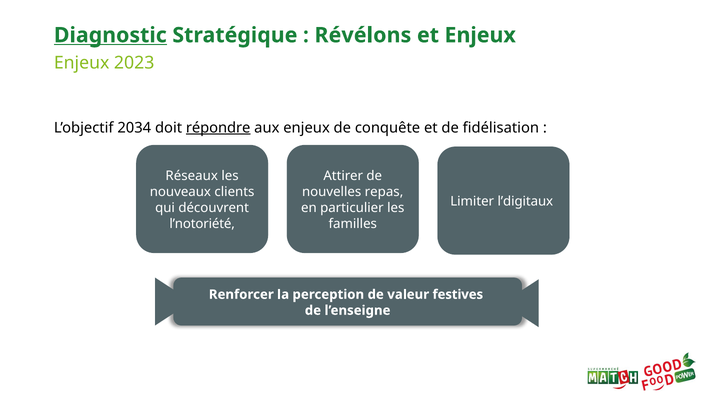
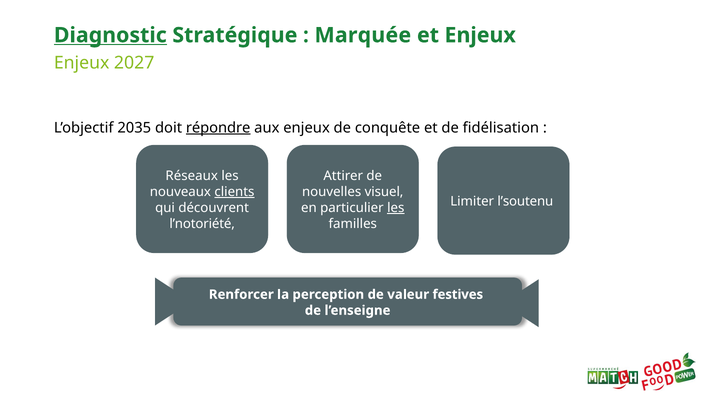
Révélons: Révélons -> Marquée
2023: 2023 -> 2027
2034: 2034 -> 2035
clients underline: none -> present
repas: repas -> visuel
l’digitaux: l’digitaux -> l’soutenu
les at (396, 208) underline: none -> present
